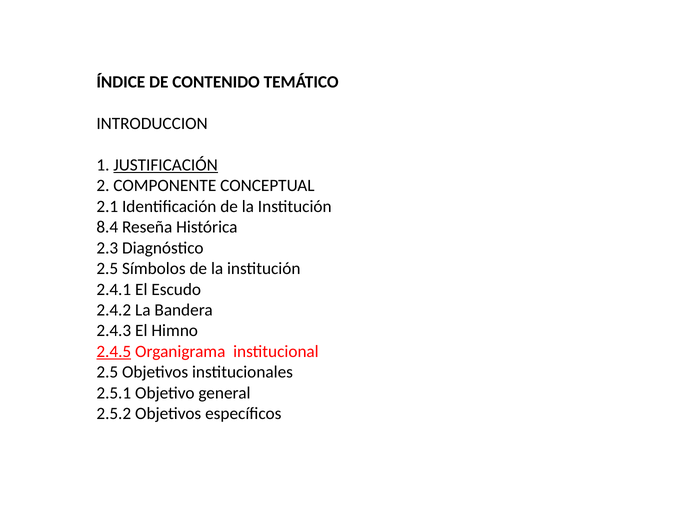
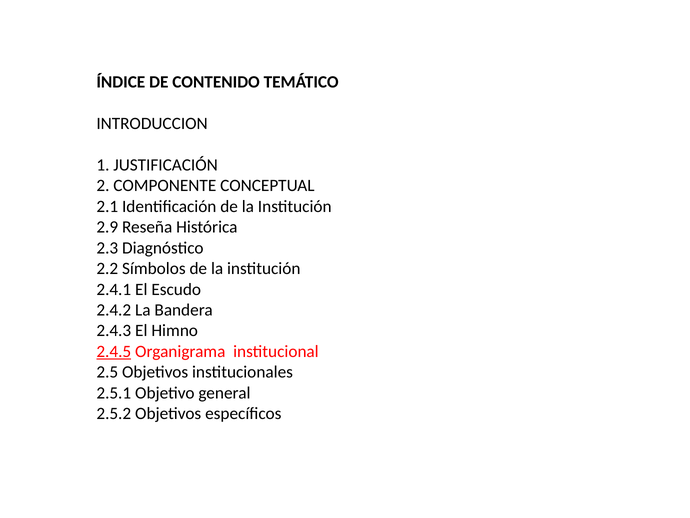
JUSTIFICACIÓN underline: present -> none
8.4: 8.4 -> 2.9
2.5 at (107, 268): 2.5 -> 2.2
